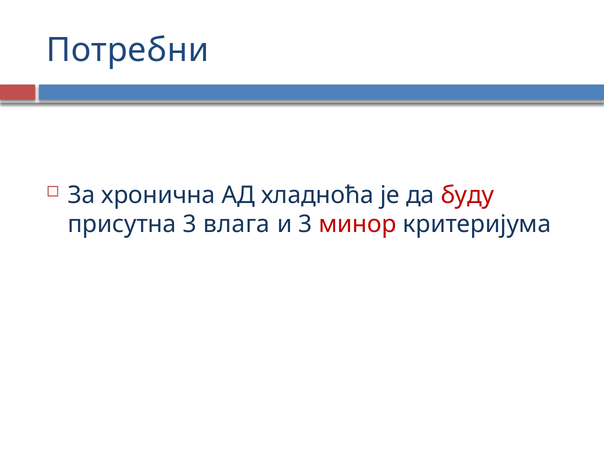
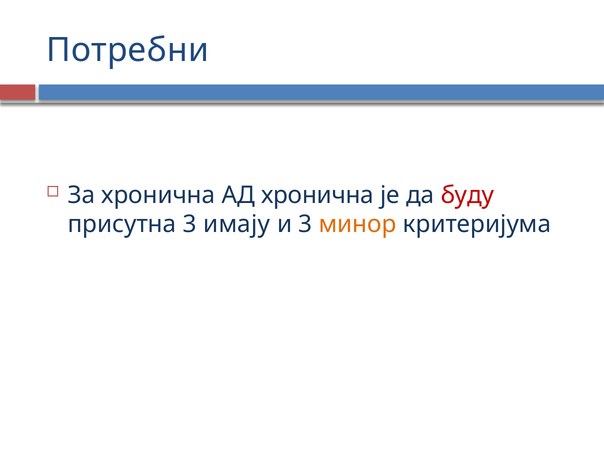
АД хладноћа: хладноћа -> хронична
влага: влага -> имају
минор colour: red -> orange
